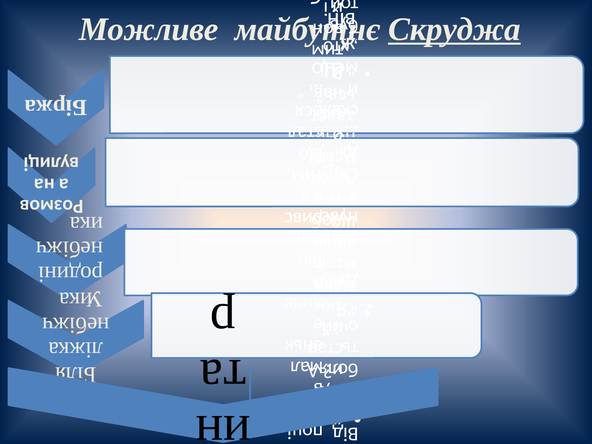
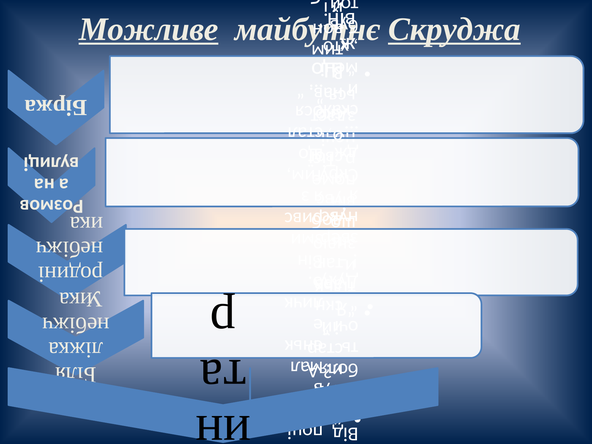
Можливе underline: none -> present
